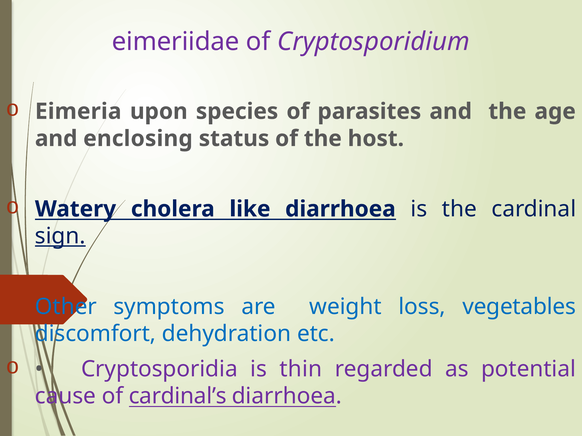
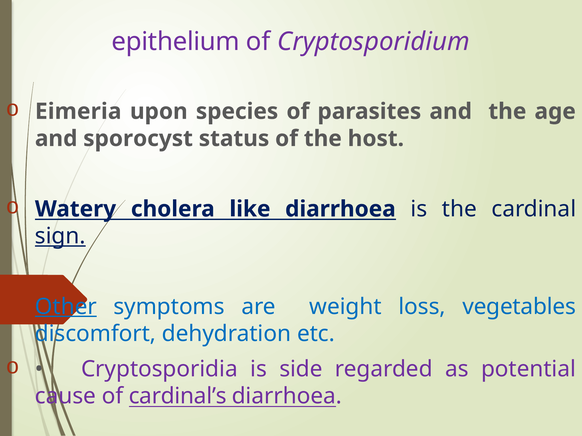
eimeriidae: eimeriidae -> epithelium
enclosing: enclosing -> sporocyst
Other underline: none -> present
thin: thin -> side
